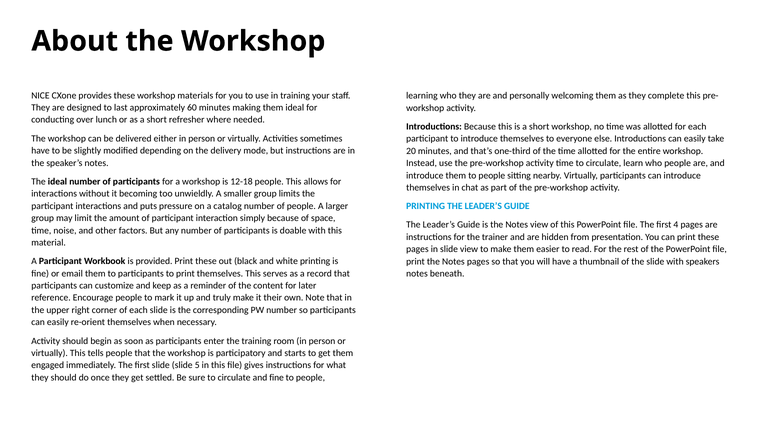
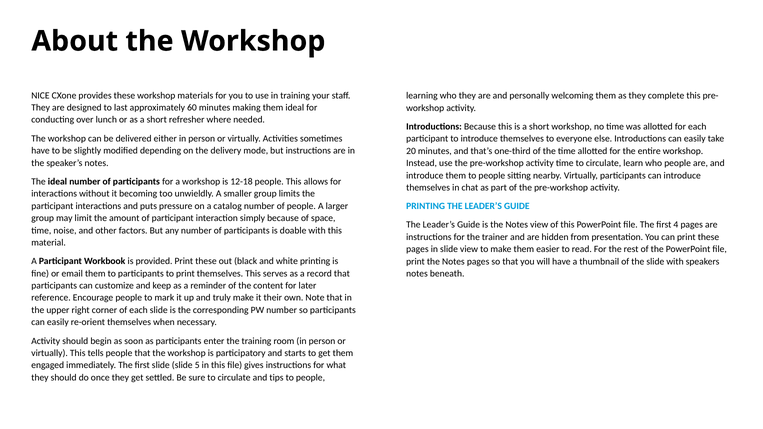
and fine: fine -> tips
